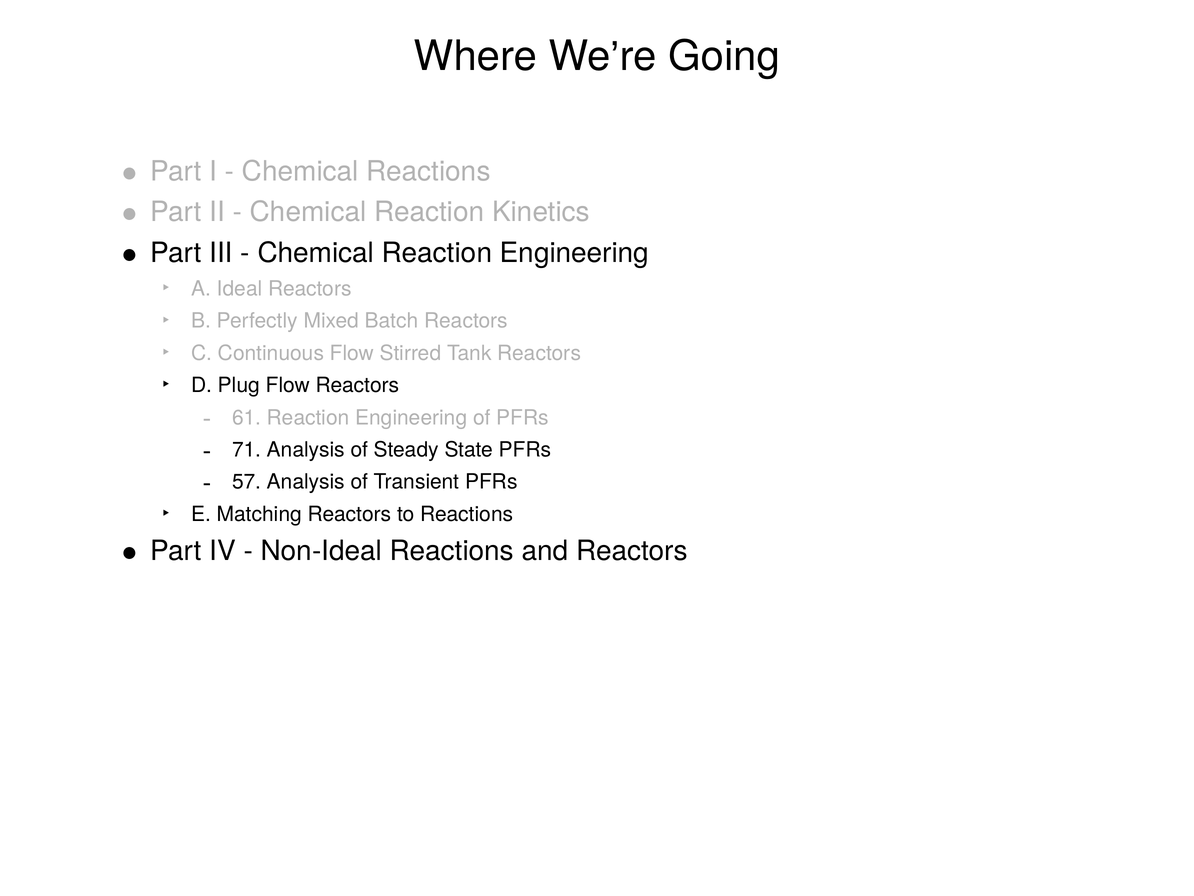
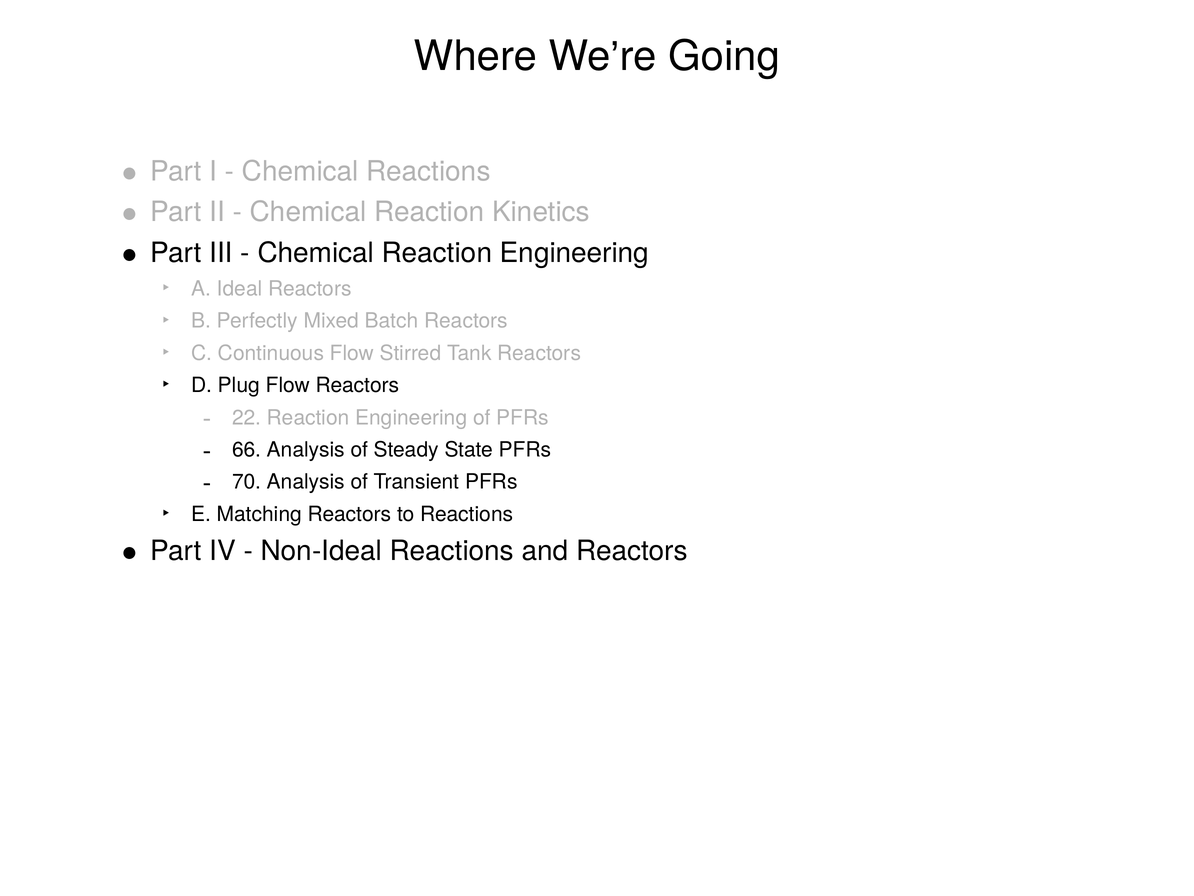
61: 61 -> 22
71: 71 -> 66
57: 57 -> 70
